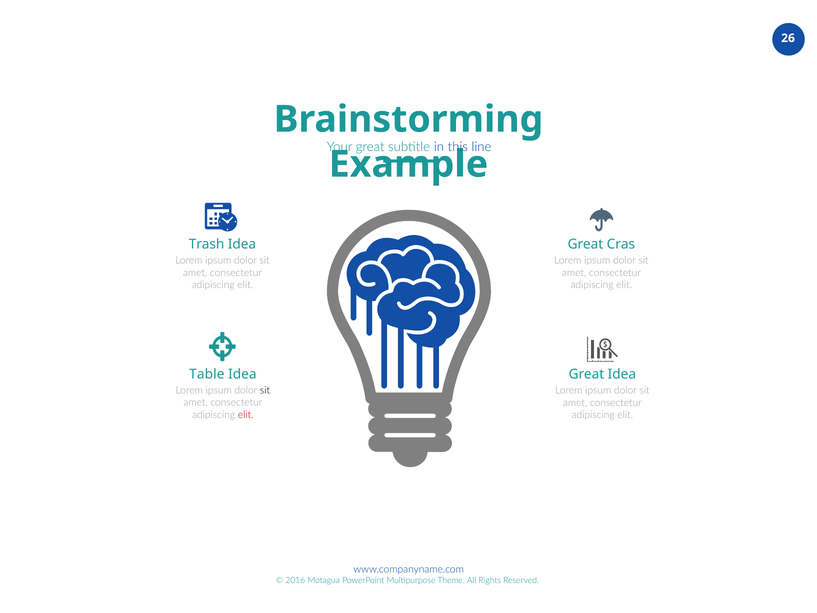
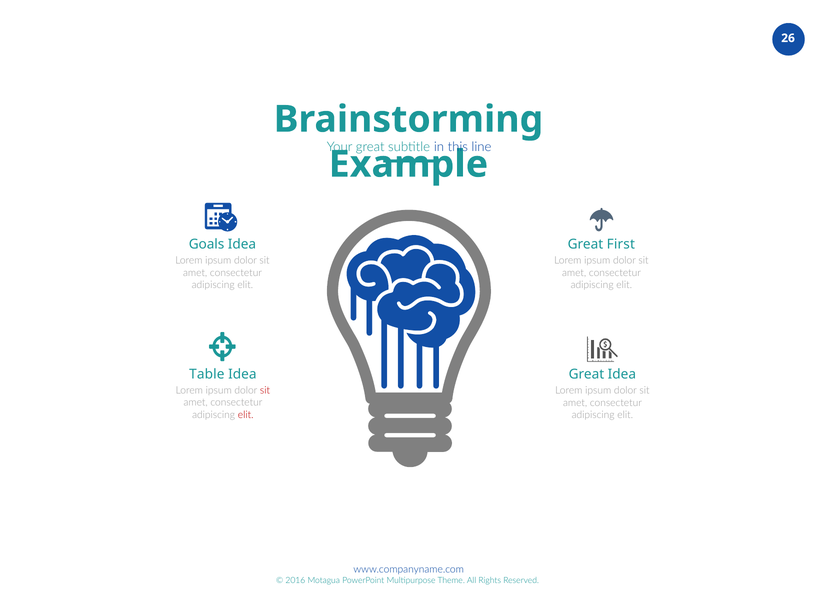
Trash: Trash -> Goals
Cras: Cras -> First
sit at (265, 390) colour: black -> red
